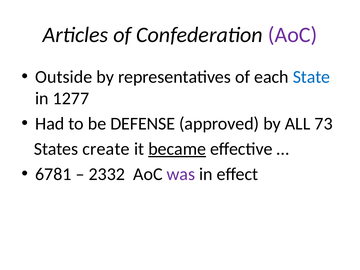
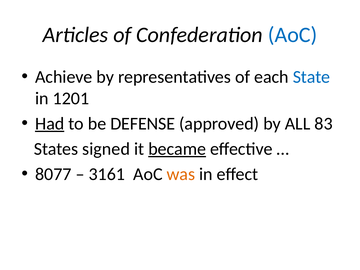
AoC at (293, 35) colour: purple -> blue
Outside: Outside -> Achieve
1277: 1277 -> 1201
Had underline: none -> present
73: 73 -> 83
create: create -> signed
6781: 6781 -> 8077
2332: 2332 -> 3161
was colour: purple -> orange
